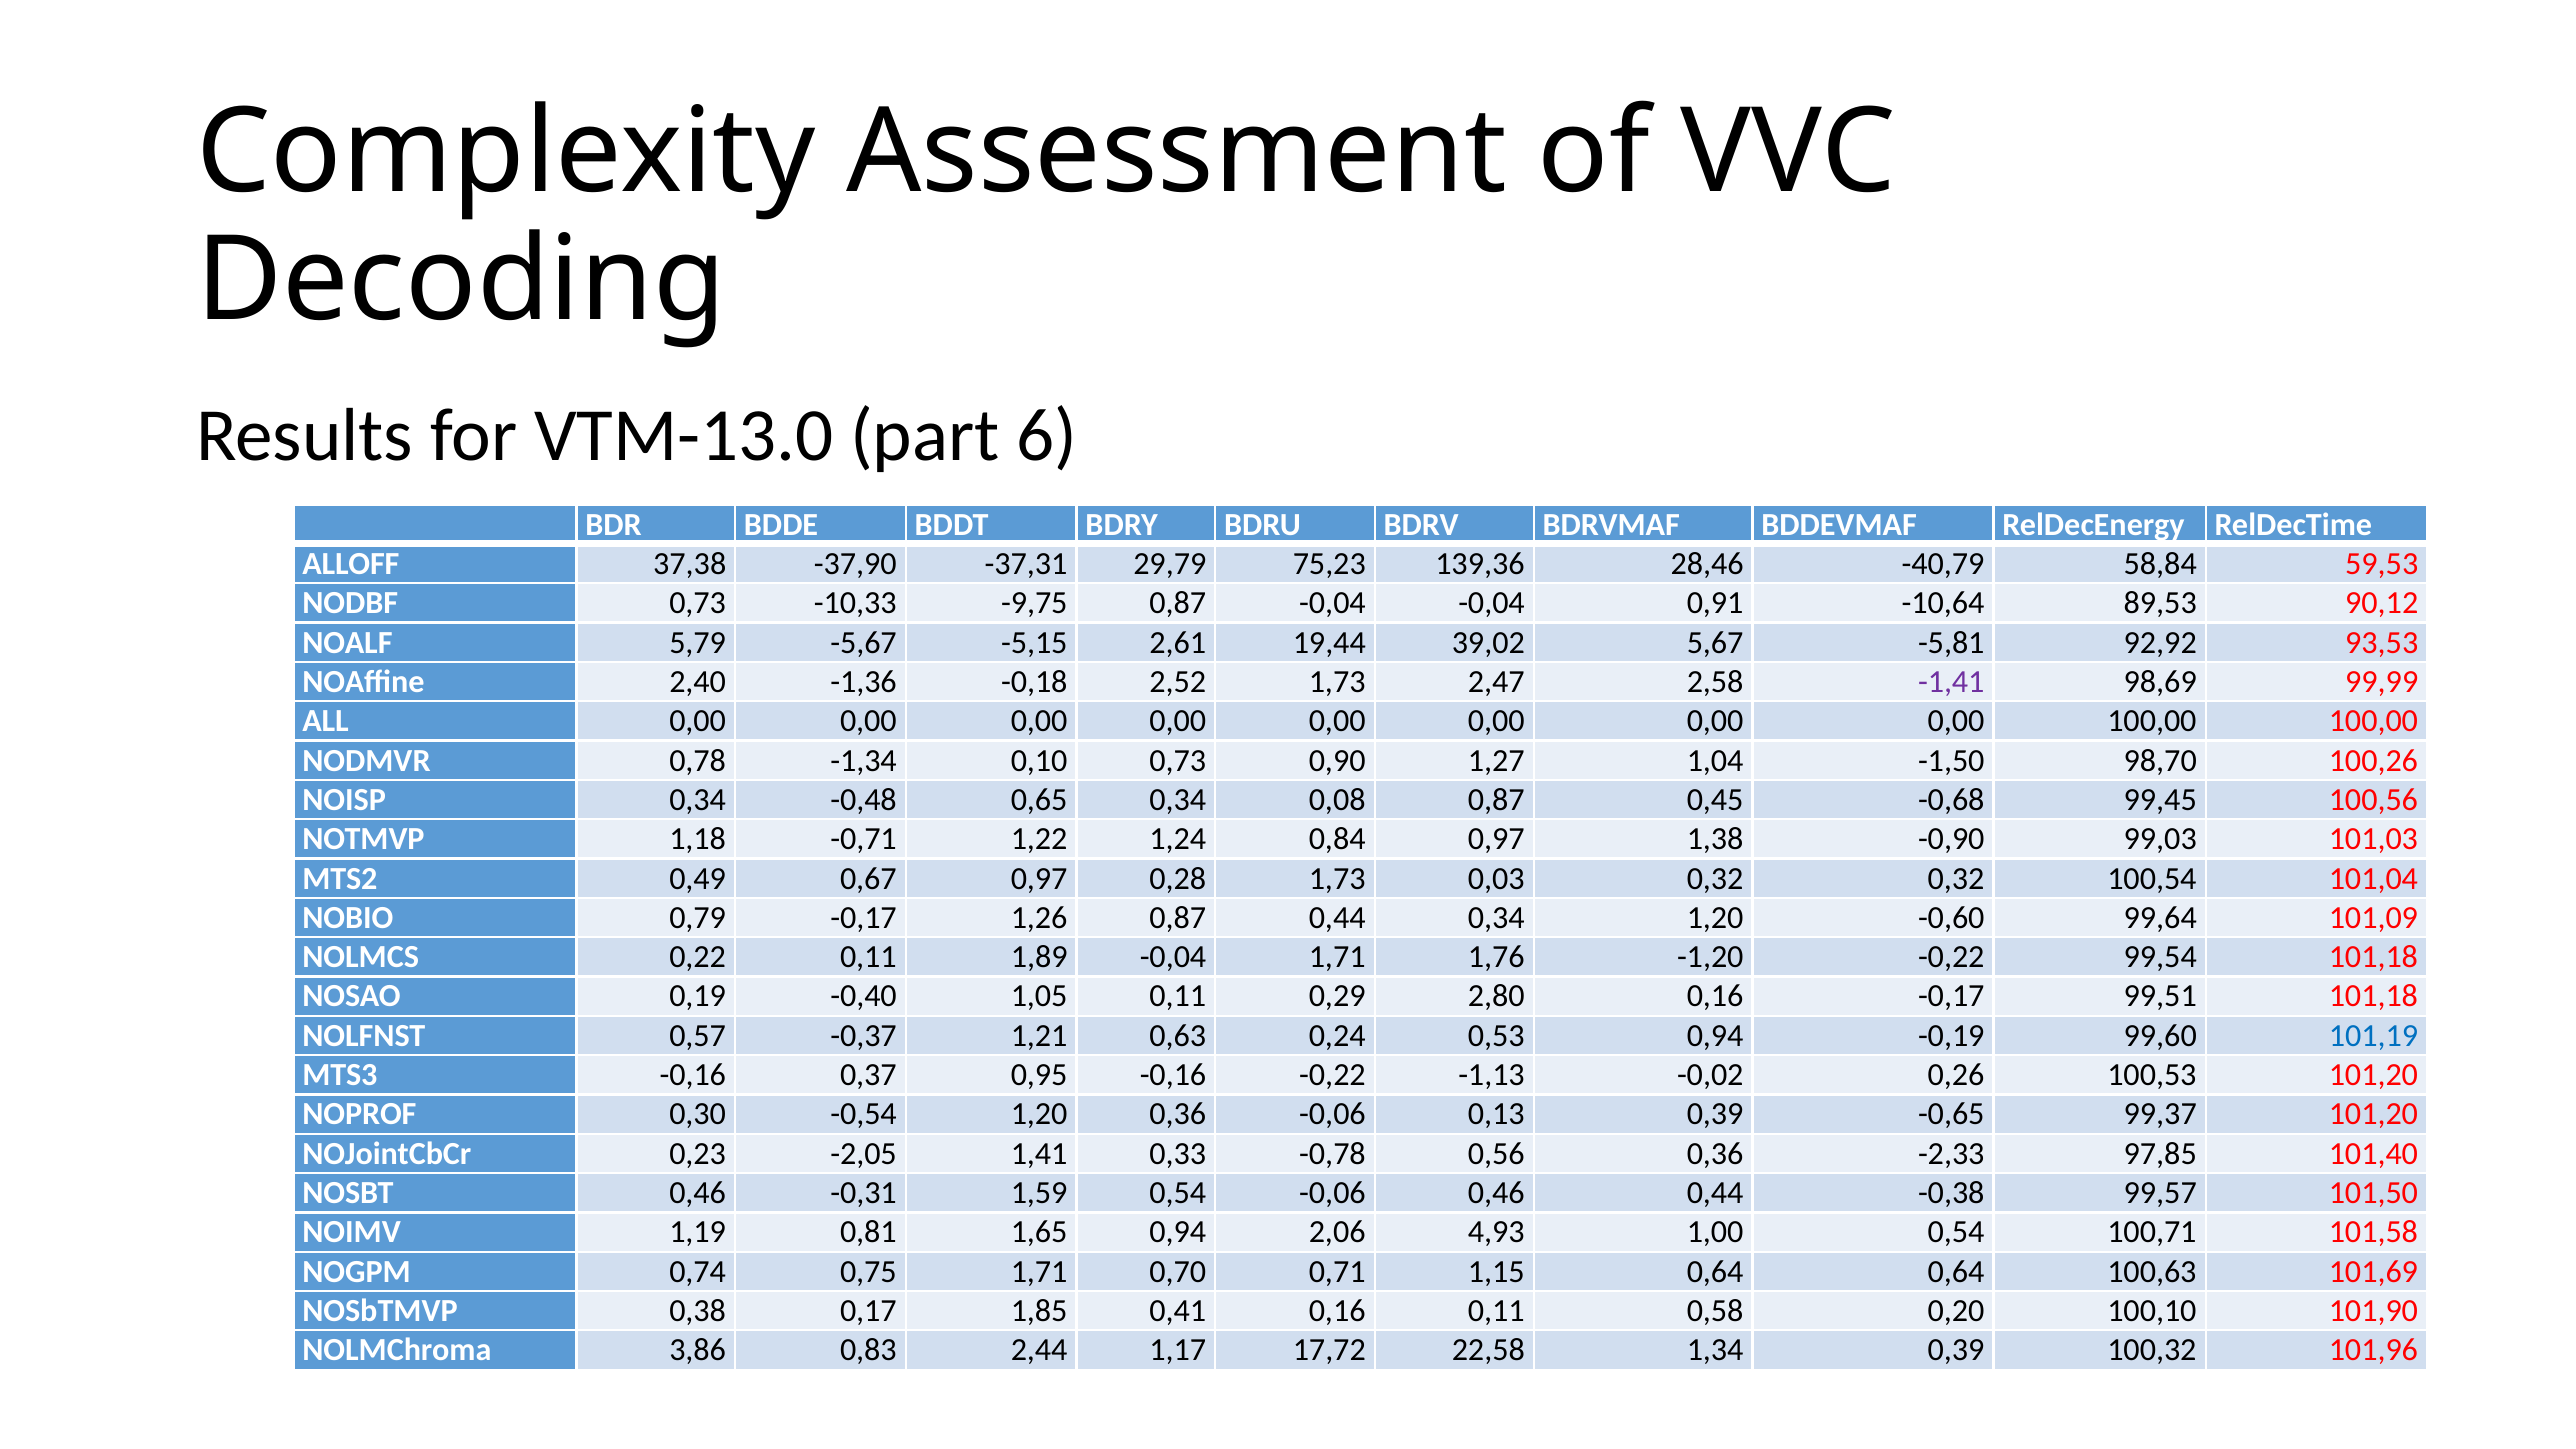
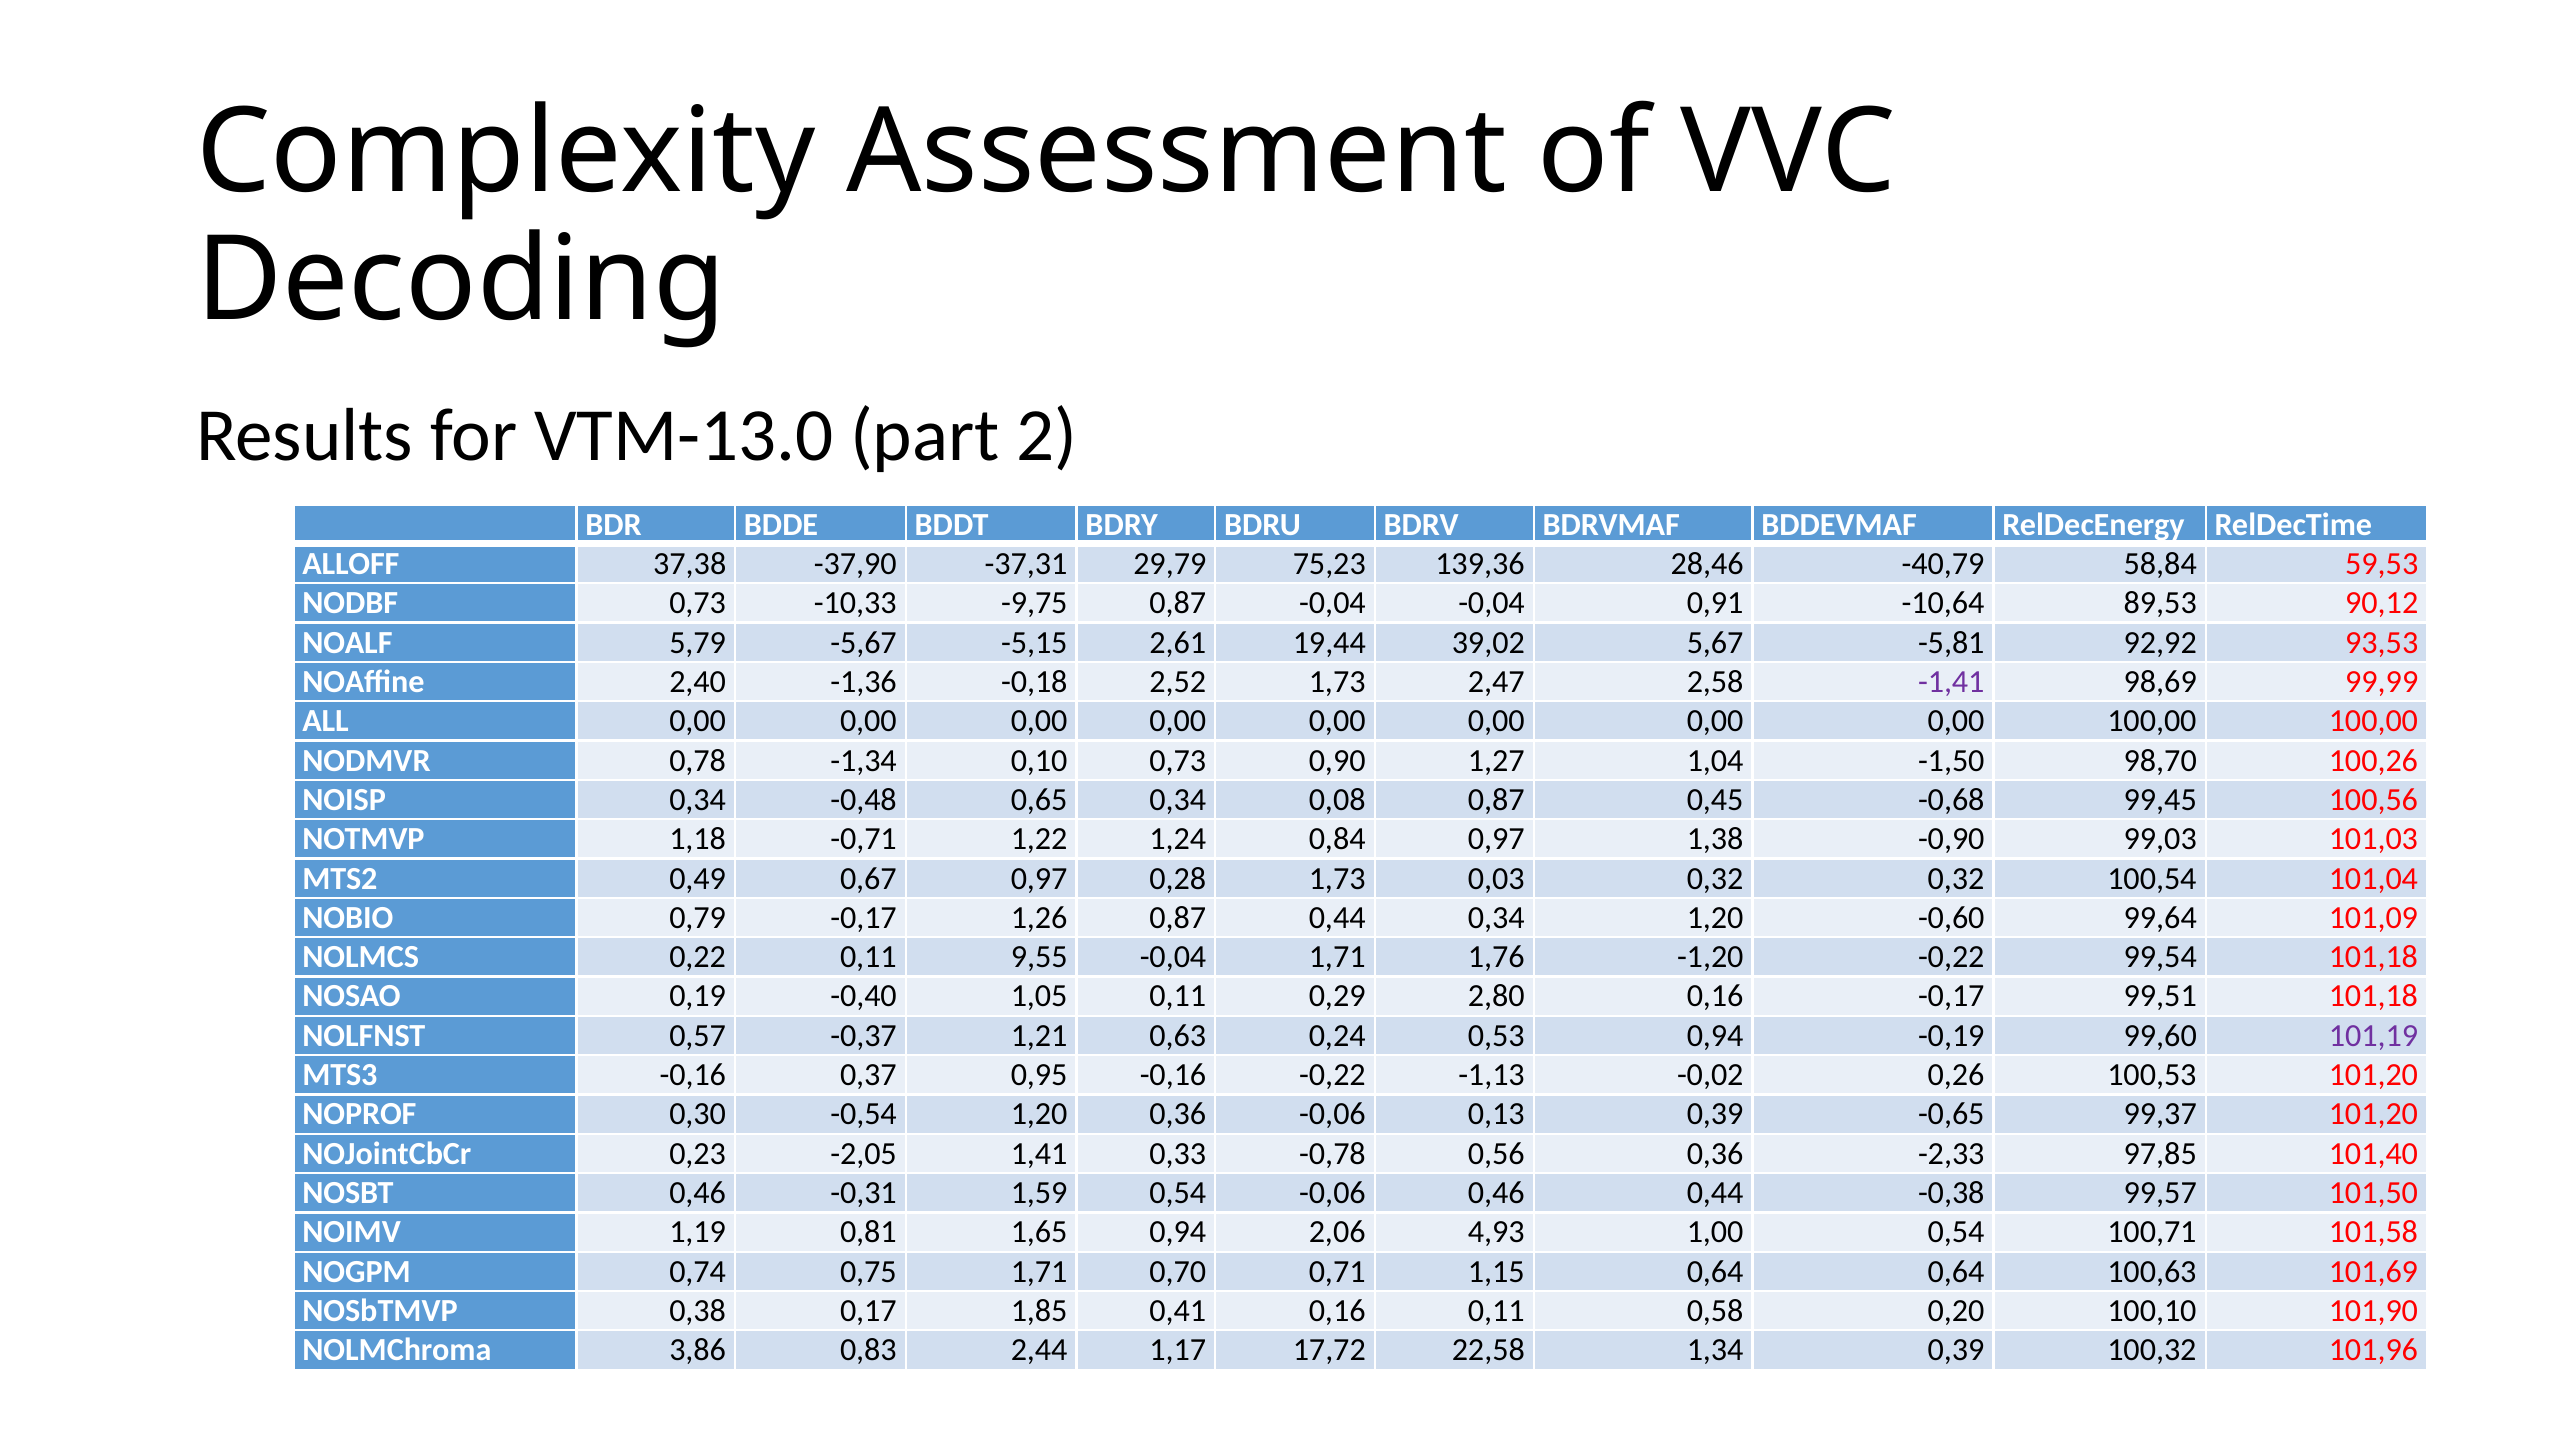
6: 6 -> 2
1,89: 1,89 -> 9,55
101,19 colour: blue -> purple
